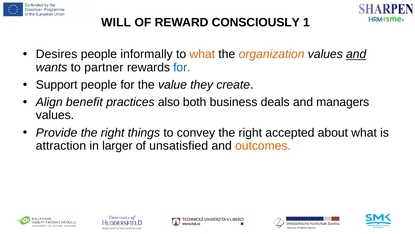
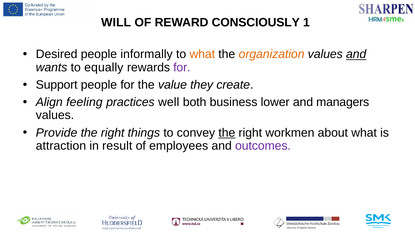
Desires: Desires -> Desired
partner: partner -> equally
for at (182, 67) colour: blue -> purple
benefit: benefit -> feeling
also: also -> well
deals: deals -> lower
the at (227, 132) underline: none -> present
accepted: accepted -> workmen
larger: larger -> result
unsatisfied: unsatisfied -> employees
outcomes colour: orange -> purple
